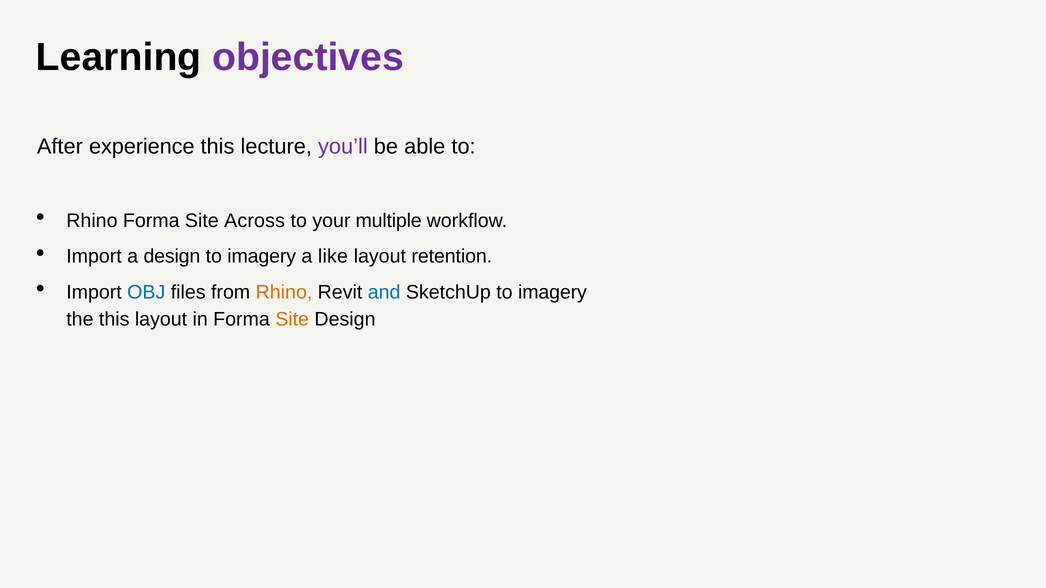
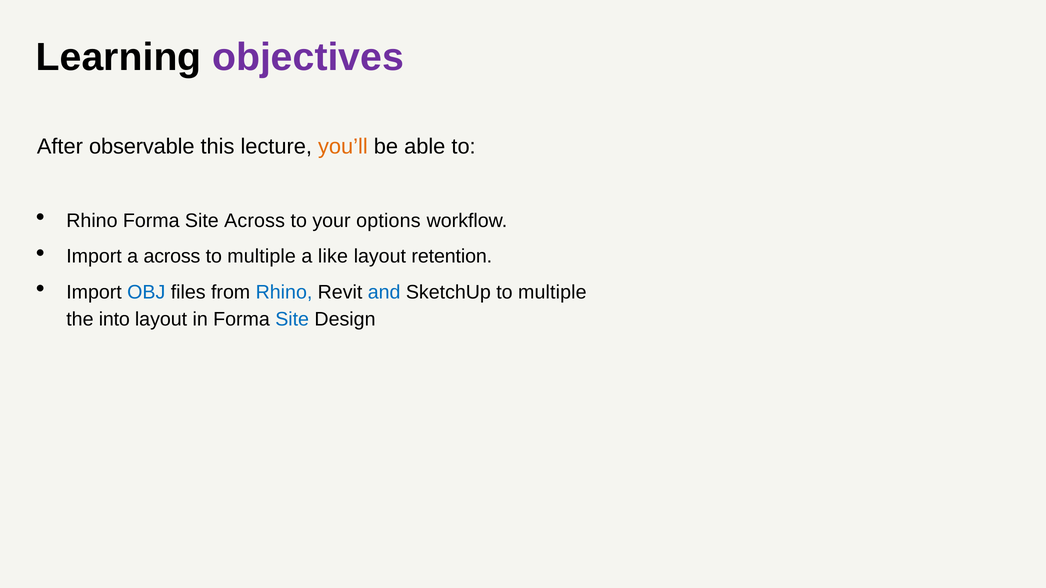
experience: experience -> observable
you’ll colour: purple -> orange
multiple: multiple -> options
a design: design -> across
imagery at (262, 257): imagery -> multiple
Rhino at (284, 292) colour: orange -> blue
SketchUp to imagery: imagery -> multiple
the this: this -> into
Site at (292, 319) colour: orange -> blue
